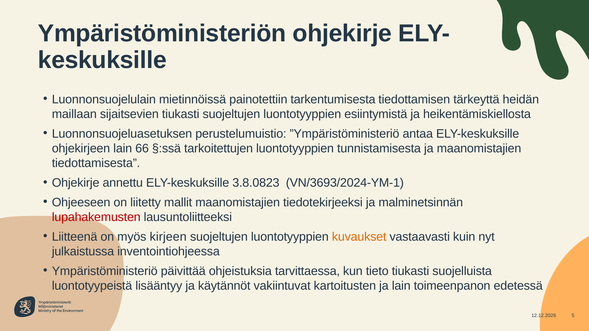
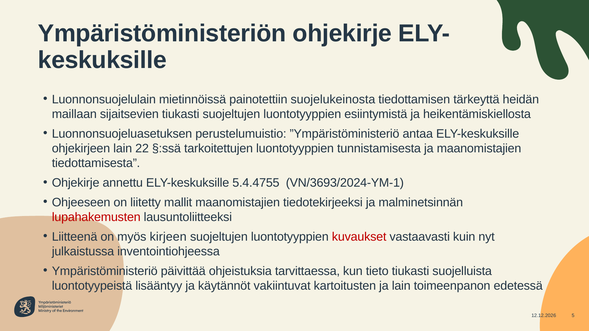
tarkentumisesta: tarkentumisesta -> suojelukeinosta
66: 66 -> 22
3.8.0823: 3.8.0823 -> 5.4.4755
kuvaukset colour: orange -> red
